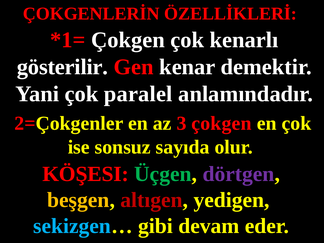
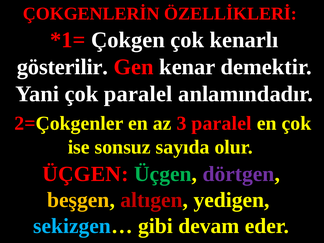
3 çokgen: çokgen -> paralel
KÖŞESI at (86, 174): KÖŞESI -> ÜÇGEN
